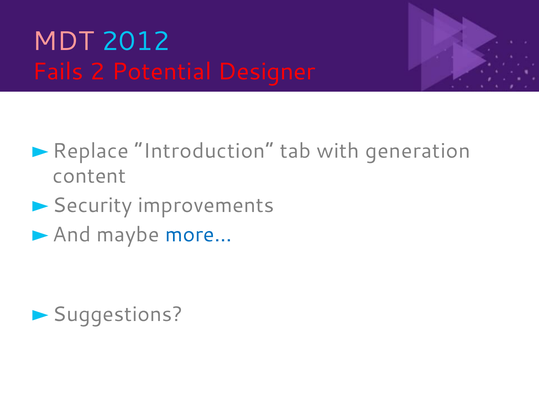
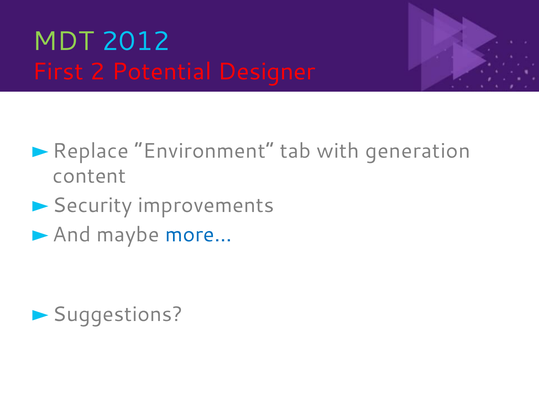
MDT colour: pink -> light green
Fails: Fails -> First
Introduction: Introduction -> Environment
